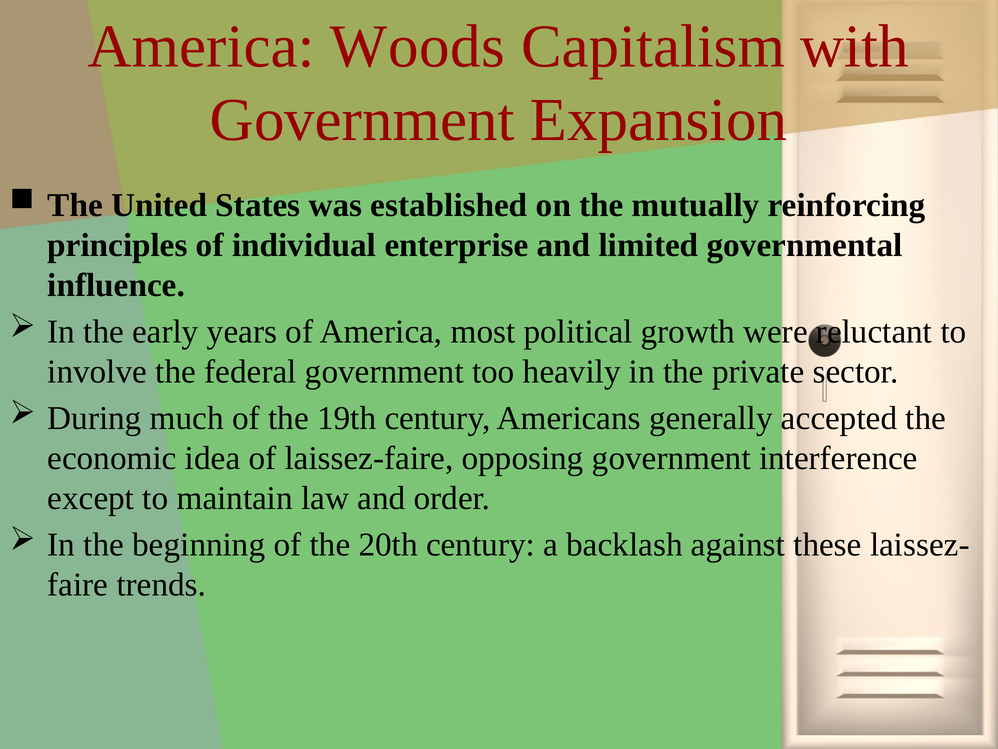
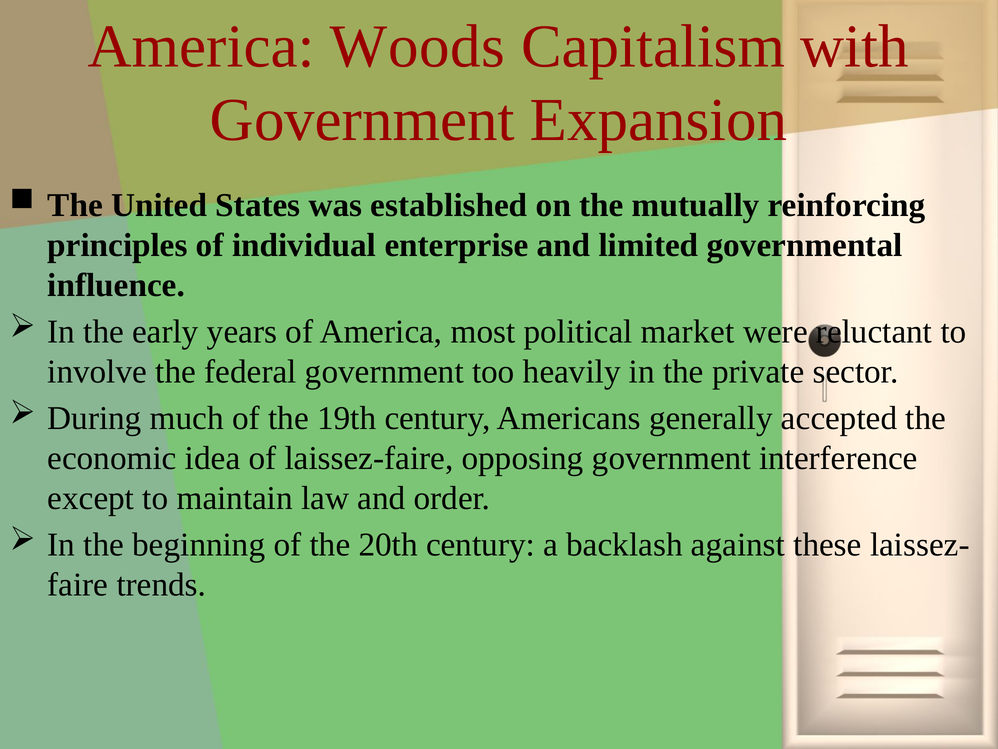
growth: growth -> market
